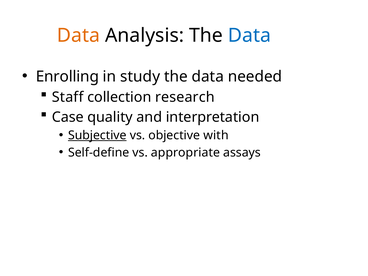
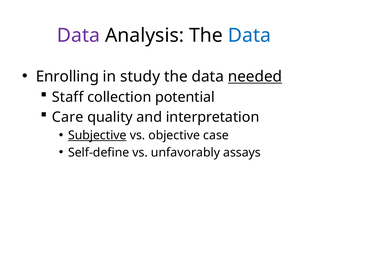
Data at (78, 35) colour: orange -> purple
needed underline: none -> present
research: research -> potential
Case: Case -> Care
with: with -> case
appropriate: appropriate -> unfavorably
